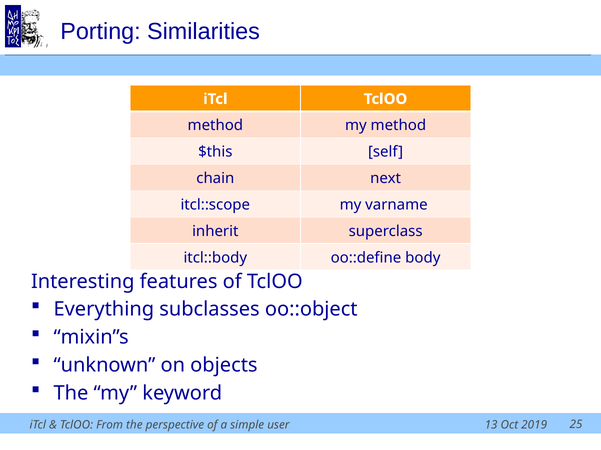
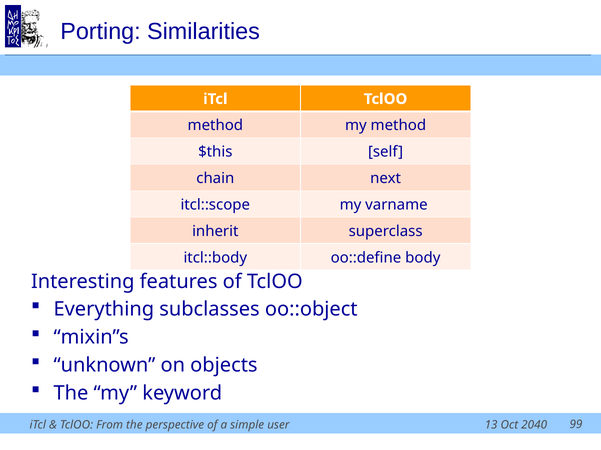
2019: 2019 -> 2040
25: 25 -> 99
